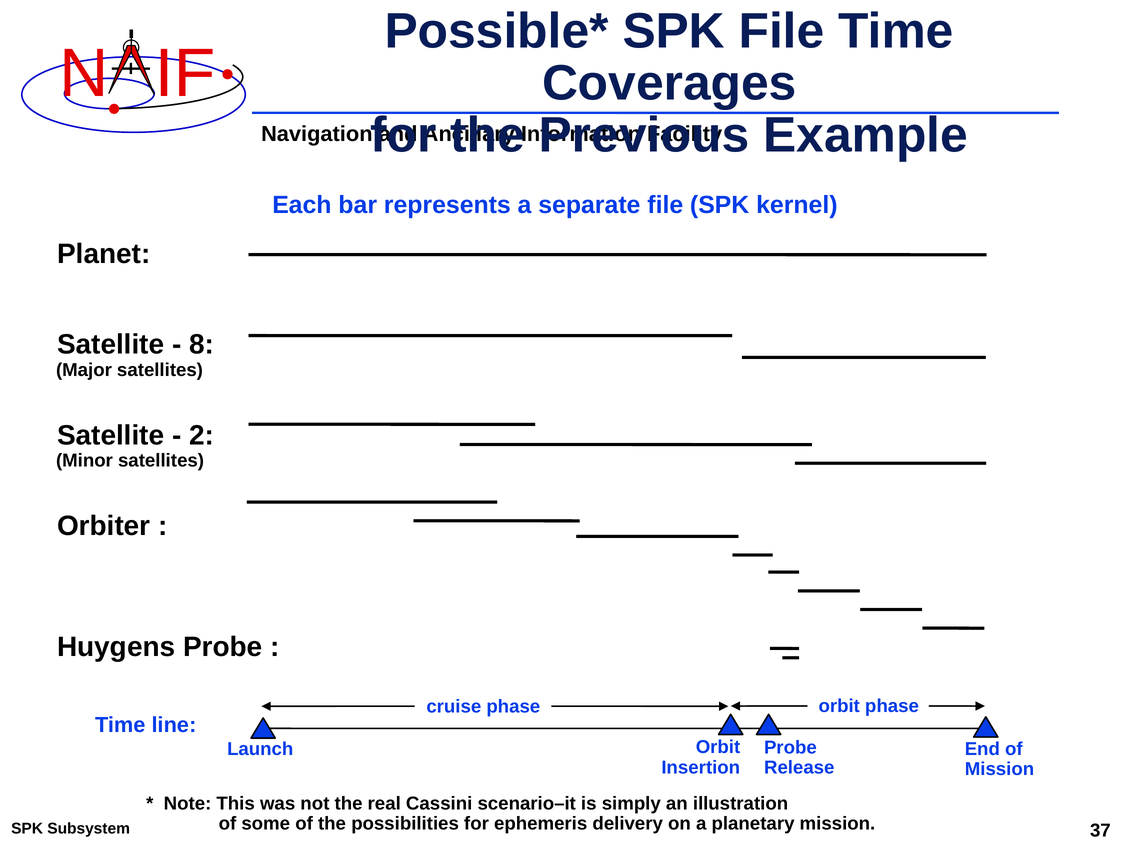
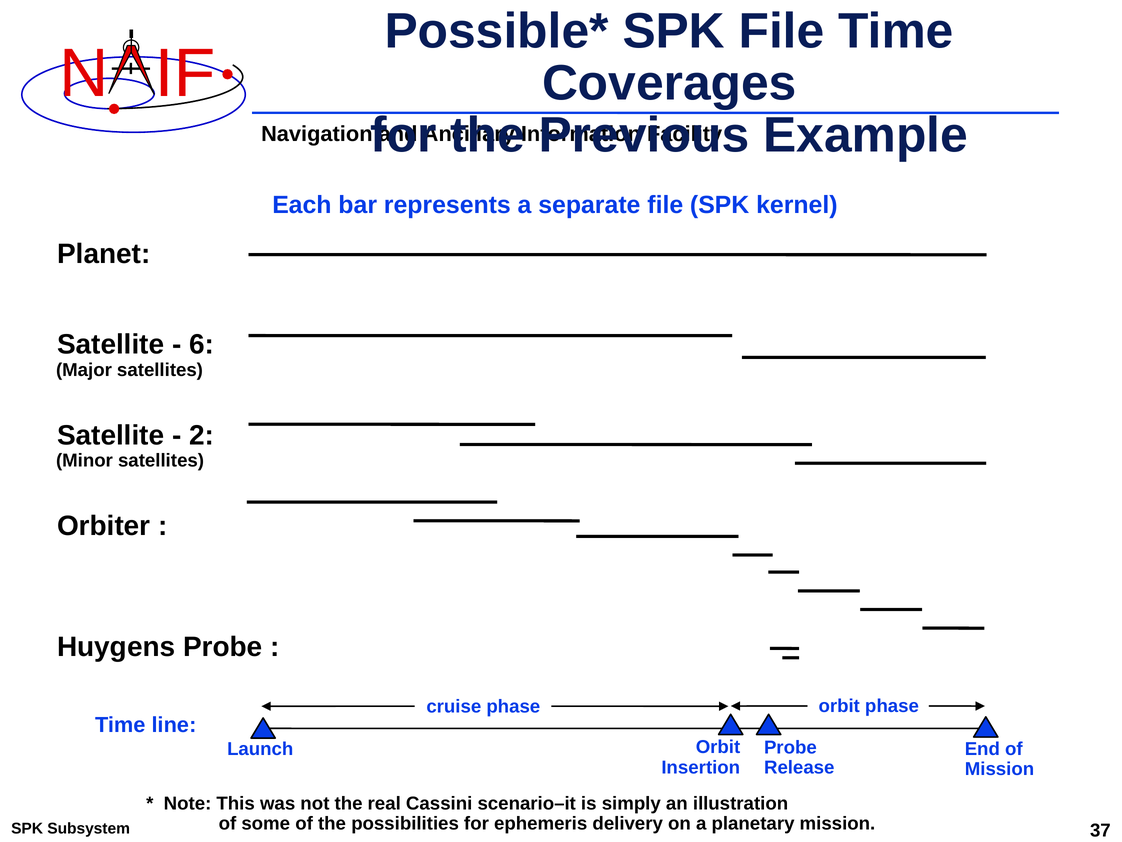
8: 8 -> 6
